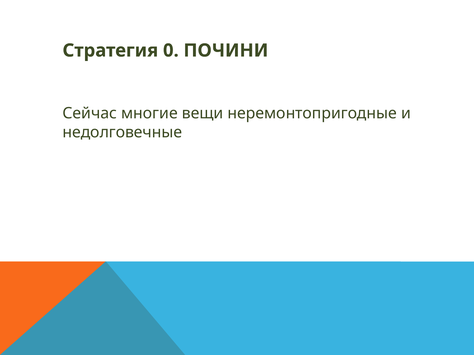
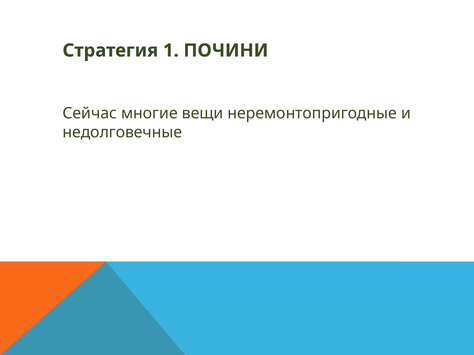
0: 0 -> 1
